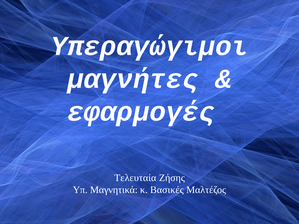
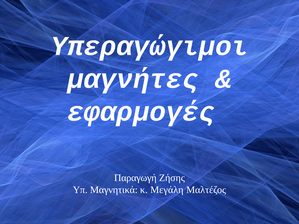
Τελευταία: Τελευταία -> Παραγωγή
Βασικές: Βασικές -> Μεγάλη
